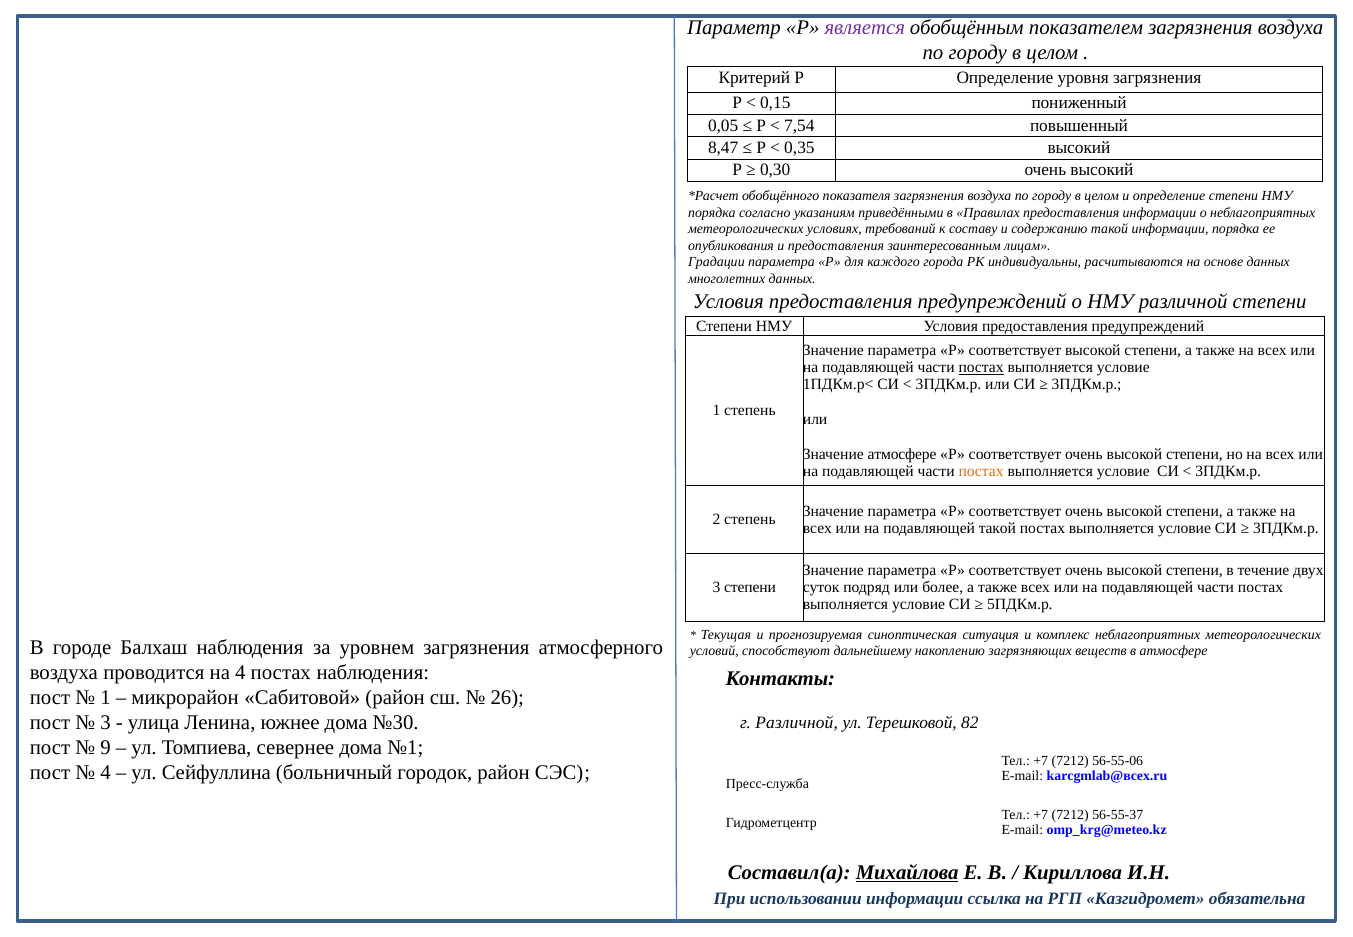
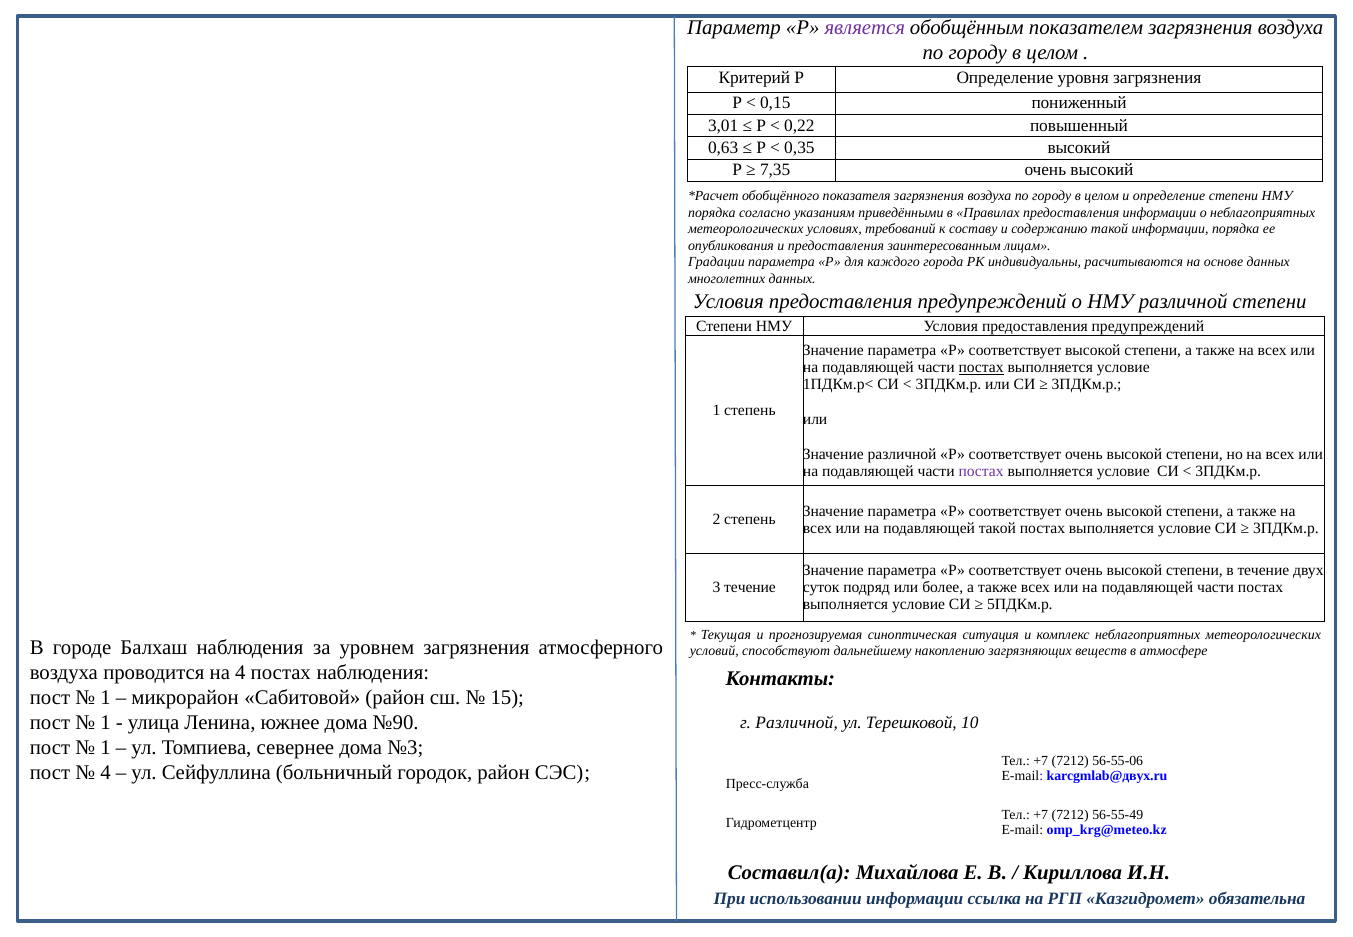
0,05: 0,05 -> 3,01
7,54: 7,54 -> 0,22
8,47: 8,47 -> 0,63
0,30: 0,30 -> 7,35
Значение атмосфере: атмосфере -> различной
постах at (981, 471) colour: orange -> purple
3 степени: степени -> течение
26: 26 -> 15
3 at (105, 723): 3 -> 1
№30: №30 -> №90
82: 82 -> 10
9 at (105, 748): 9 -> 1
№1: №1 -> №3
karcgmlab@всех.ru: karcgmlab@всех.ru -> karcgmlab@двух.ru
56-55-37: 56-55-37 -> 56-55-49
Михайлова underline: present -> none
